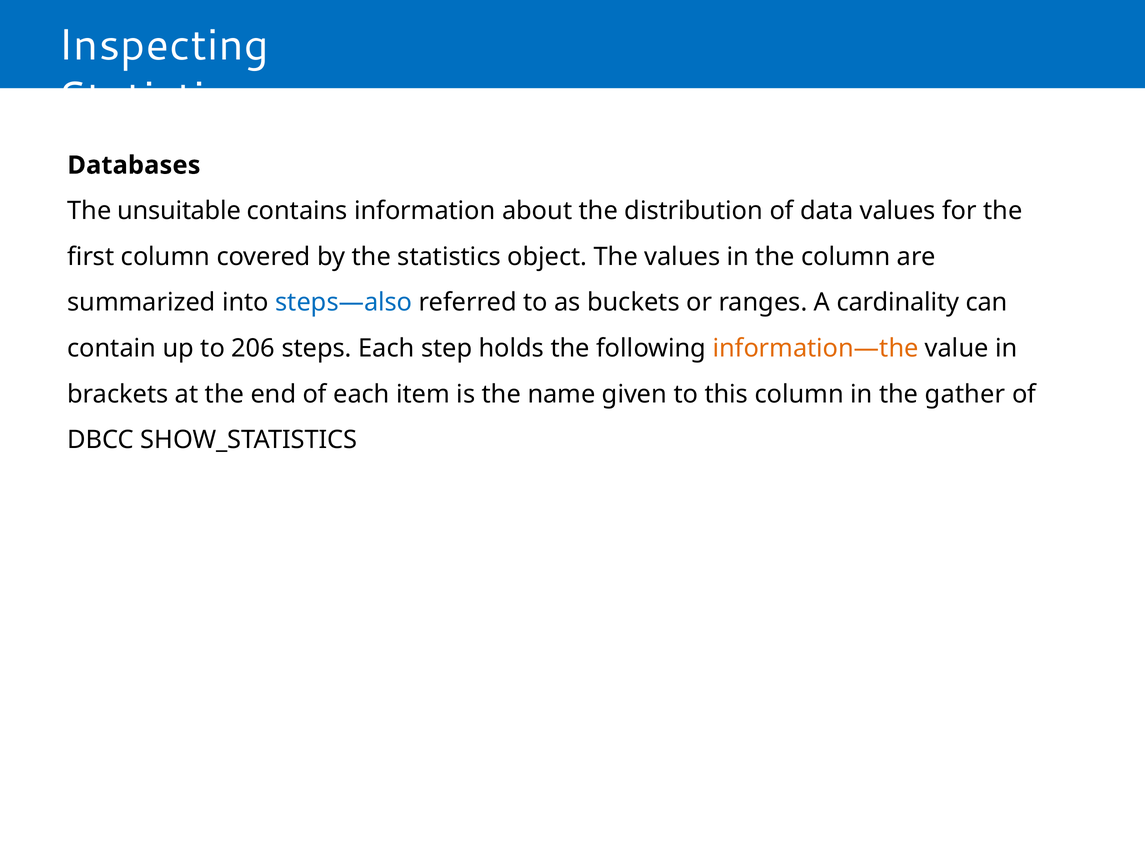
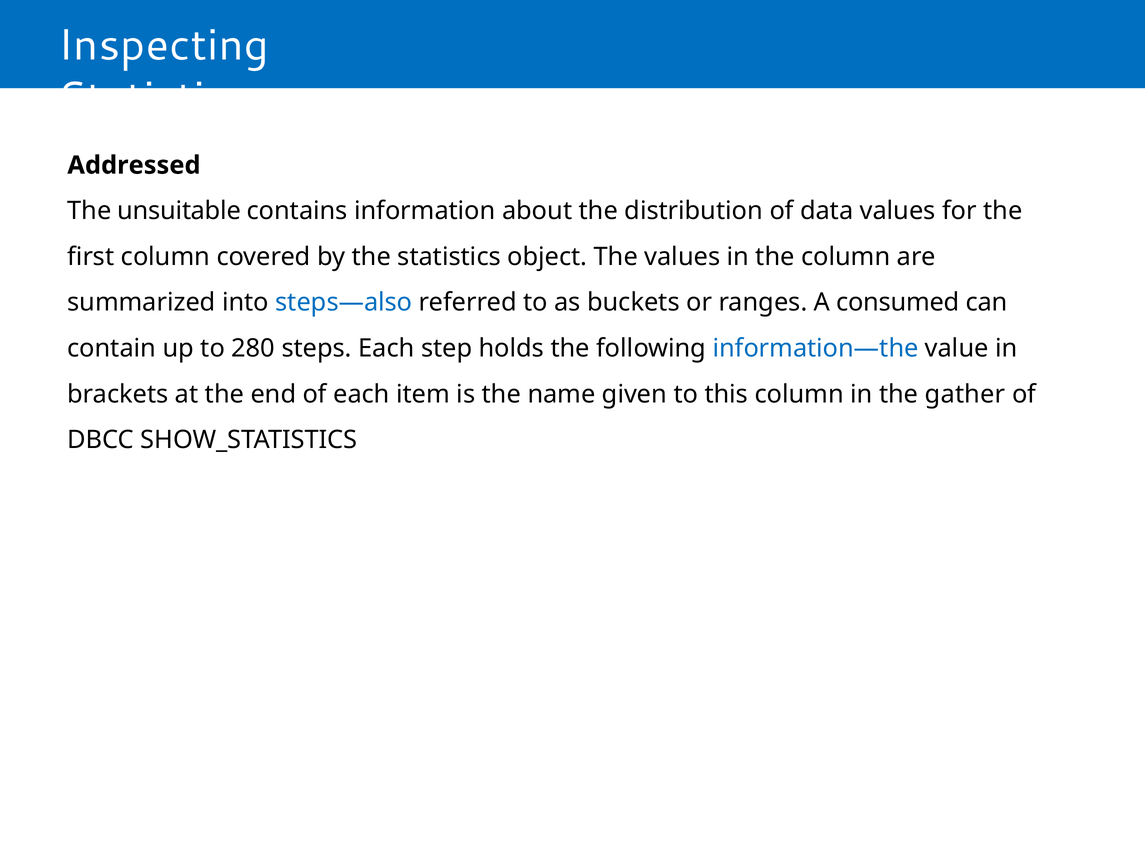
Databases: Databases -> Addressed
cardinality: cardinality -> consumed
206: 206 -> 280
information—the colour: orange -> blue
